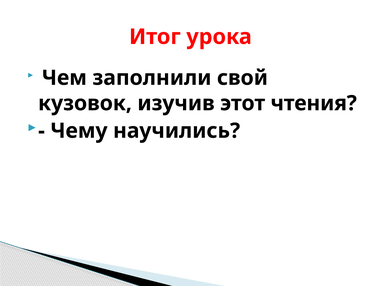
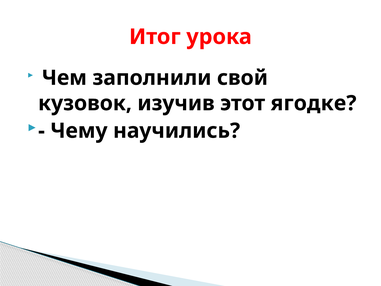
чтения: чтения -> ягодке
